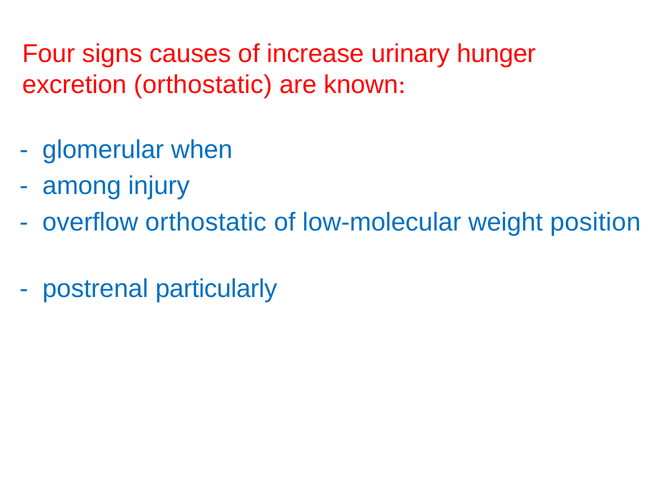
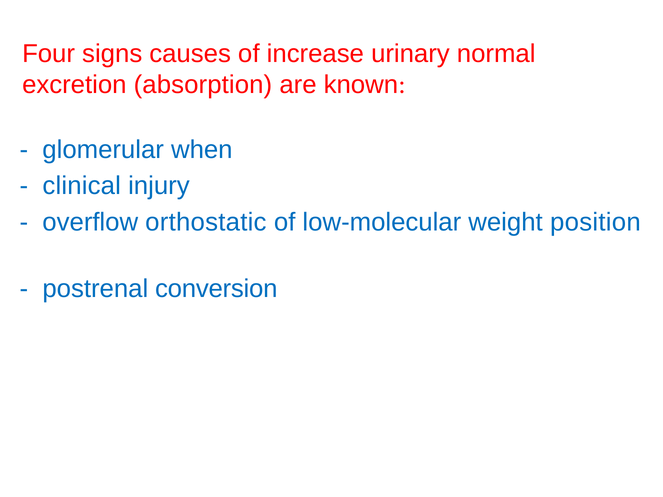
hunger: hunger -> normal
excretion orthostatic: orthostatic -> absorption
among: among -> clinical
particularly: particularly -> conversion
